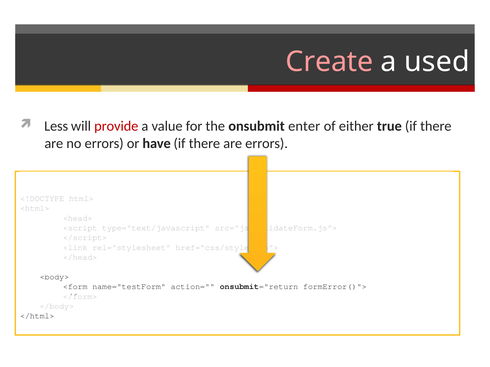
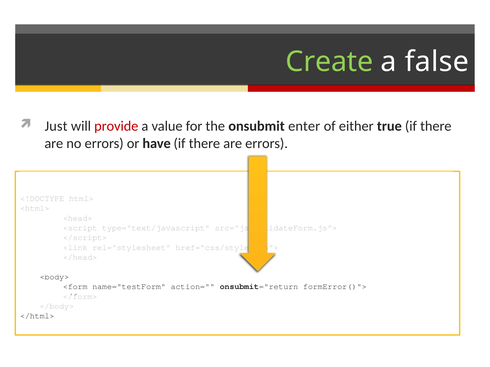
Create colour: pink -> light green
used: used -> false
Less: Less -> Just
